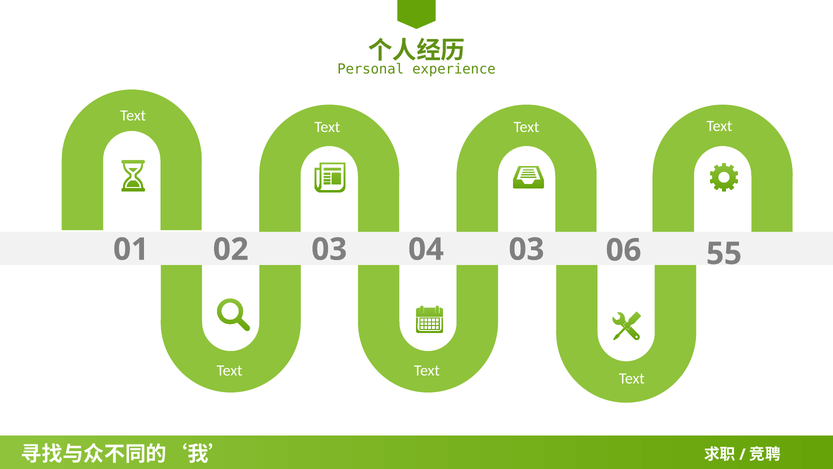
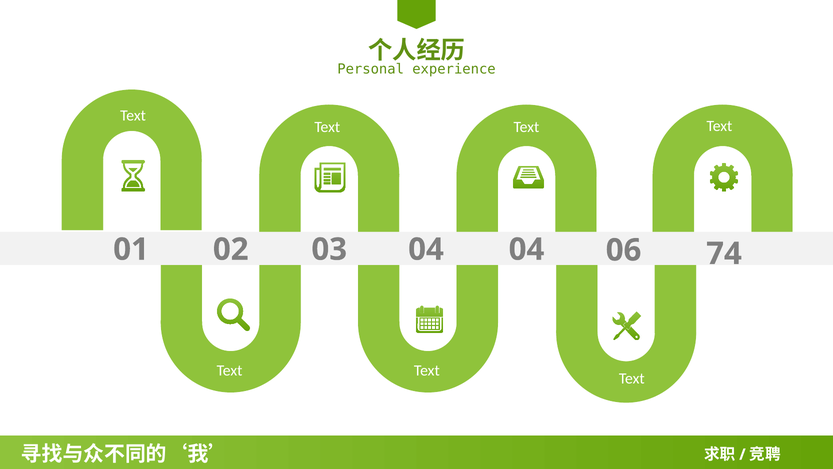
03 03: 03 -> 04
55: 55 -> 74
